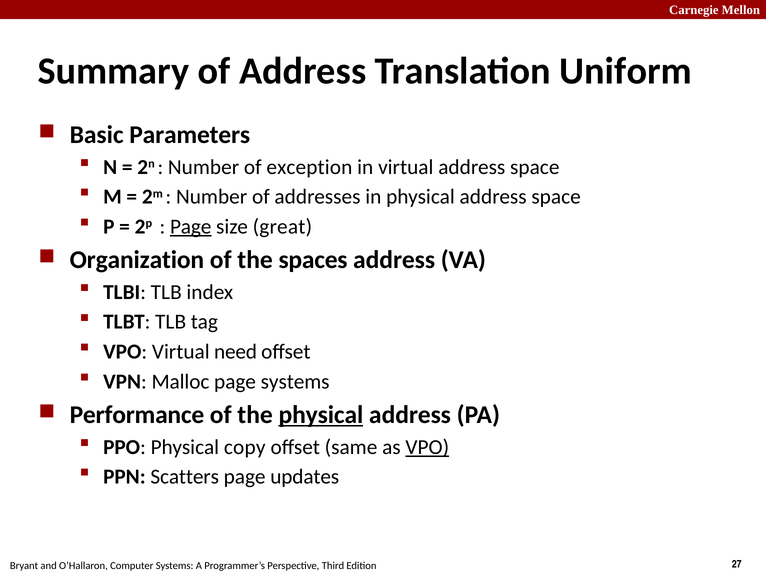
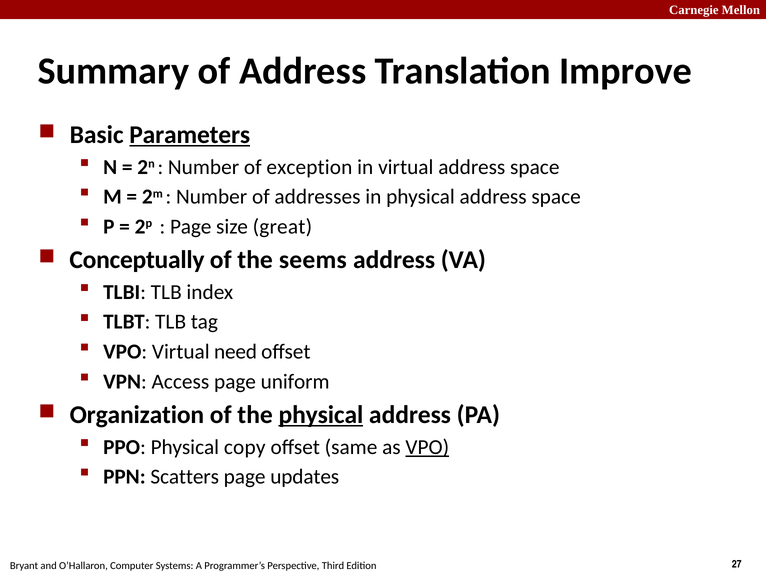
Uniform: Uniform -> Improve
Parameters underline: none -> present
Page at (191, 227) underline: present -> none
Organization: Organization -> Conceptually
spaces: spaces -> seems
Malloc: Malloc -> Access
page systems: systems -> uniform
Performance: Performance -> Organization
